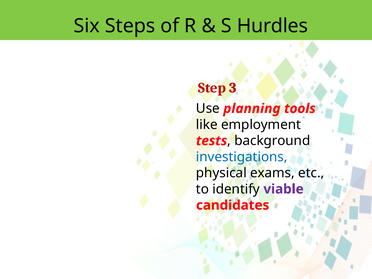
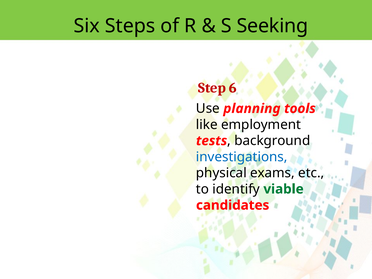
Hurdles: Hurdles -> Seeking
3: 3 -> 6
viable colour: purple -> green
